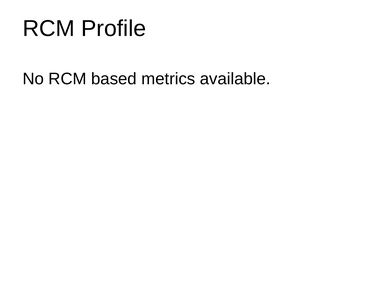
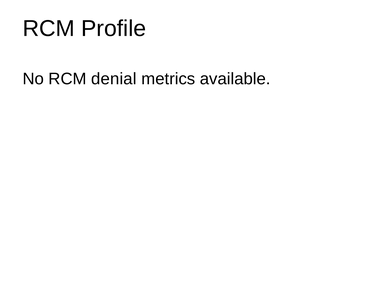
based: based -> denial
